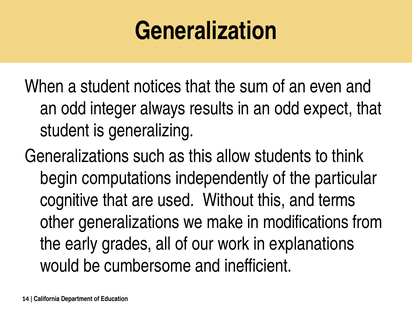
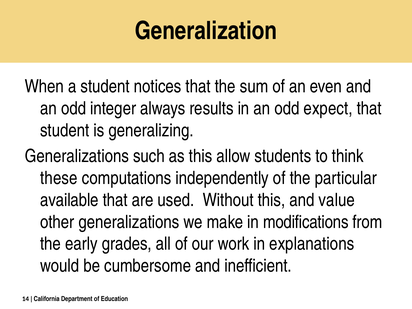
begin: begin -> these
cognitive: cognitive -> available
terms: terms -> value
